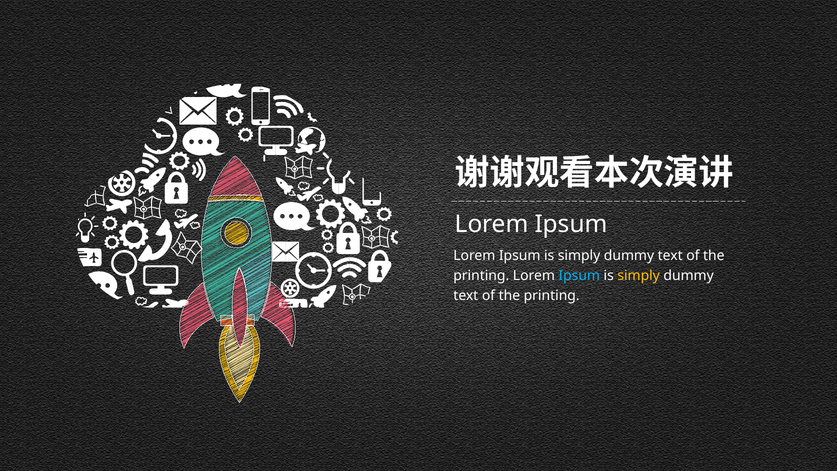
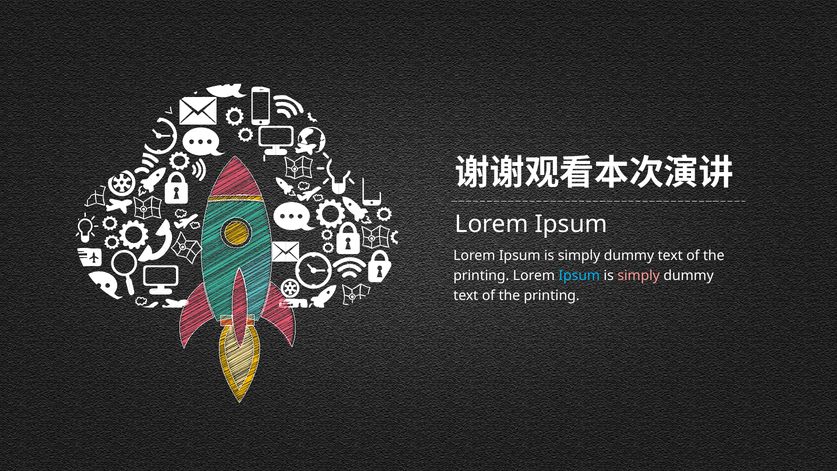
simply at (639, 275) colour: yellow -> pink
